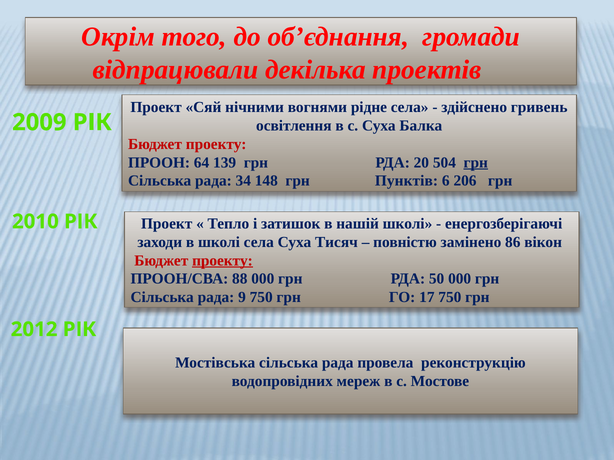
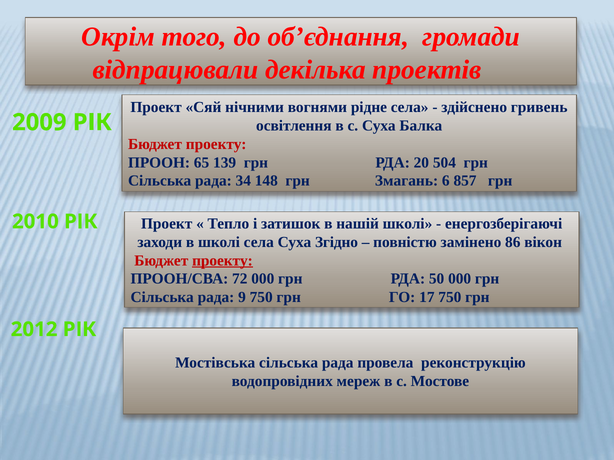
64: 64 -> 65
грн at (476, 163) underline: present -> none
Пунктів: Пунктів -> Змагань
206: 206 -> 857
Тисяч: Тисяч -> Згідно
88: 88 -> 72
